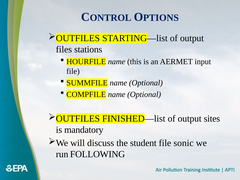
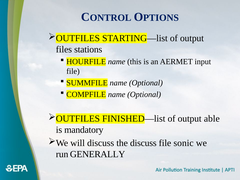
sites: sites -> able
the student: student -> discuss
FOLLOWING: FOLLOWING -> GENERALLY
